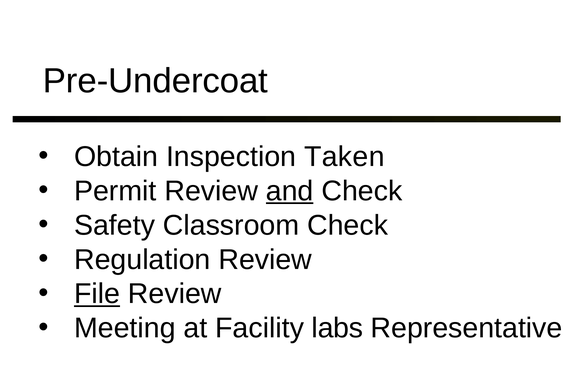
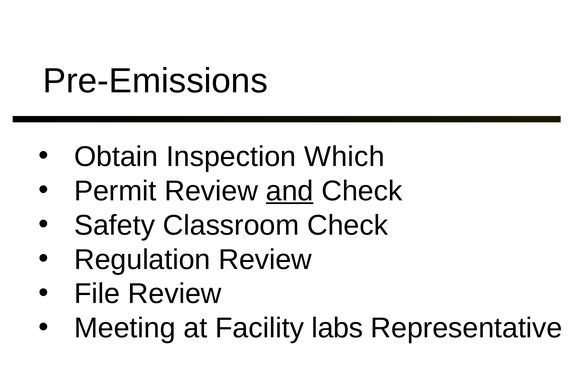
Pre-Undercoat: Pre-Undercoat -> Pre-Emissions
Taken: Taken -> Which
File underline: present -> none
